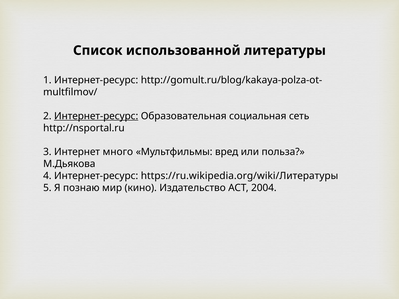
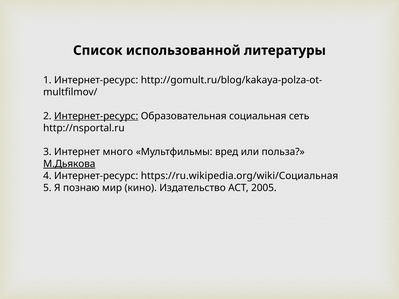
М.Дьякова underline: none -> present
https://ru.wikipedia.org/wiki/Литературы: https://ru.wikipedia.org/wiki/Литературы -> https://ru.wikipedia.org/wiki/Социальная
2004: 2004 -> 2005
